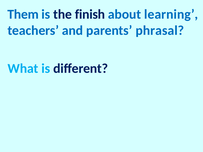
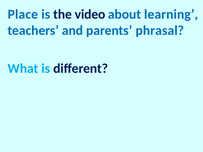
Them: Them -> Place
finish: finish -> video
